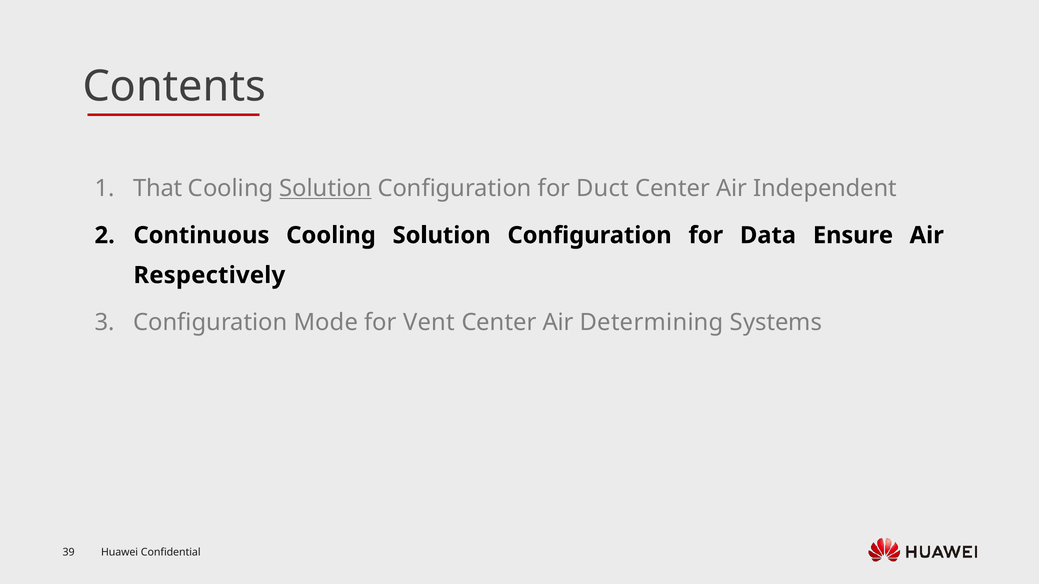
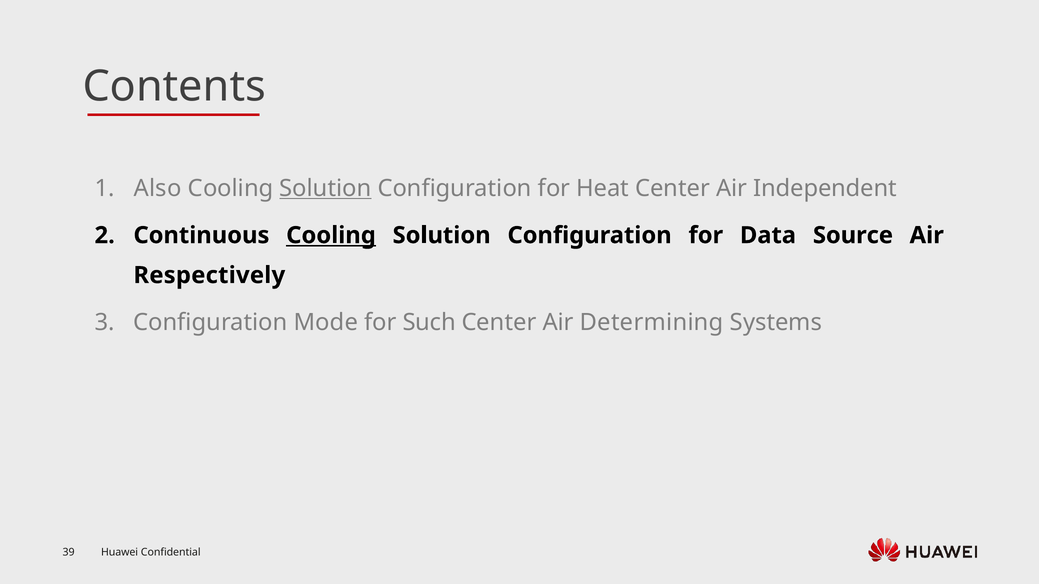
That: That -> Also
Duct: Duct -> Heat
Cooling at (331, 235) underline: none -> present
Ensure: Ensure -> Source
Vent: Vent -> Such
